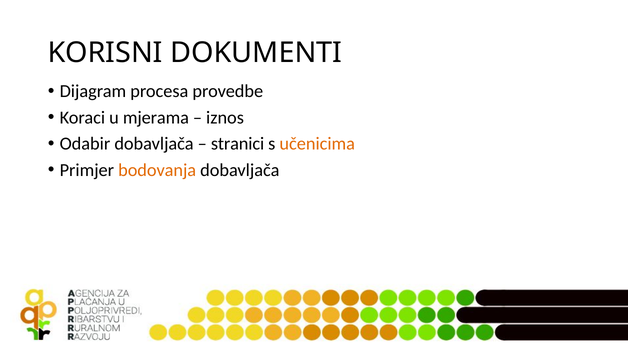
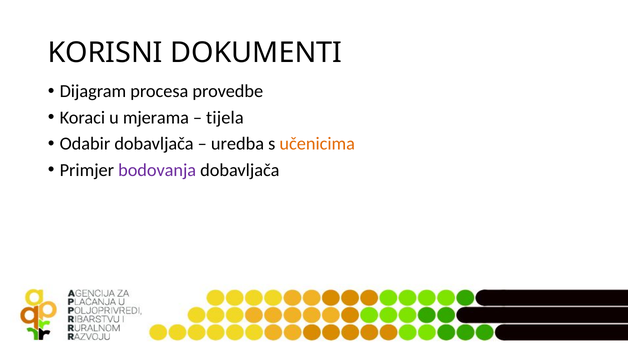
iznos: iznos -> tijela
stranici: stranici -> uredba
bodovanja colour: orange -> purple
